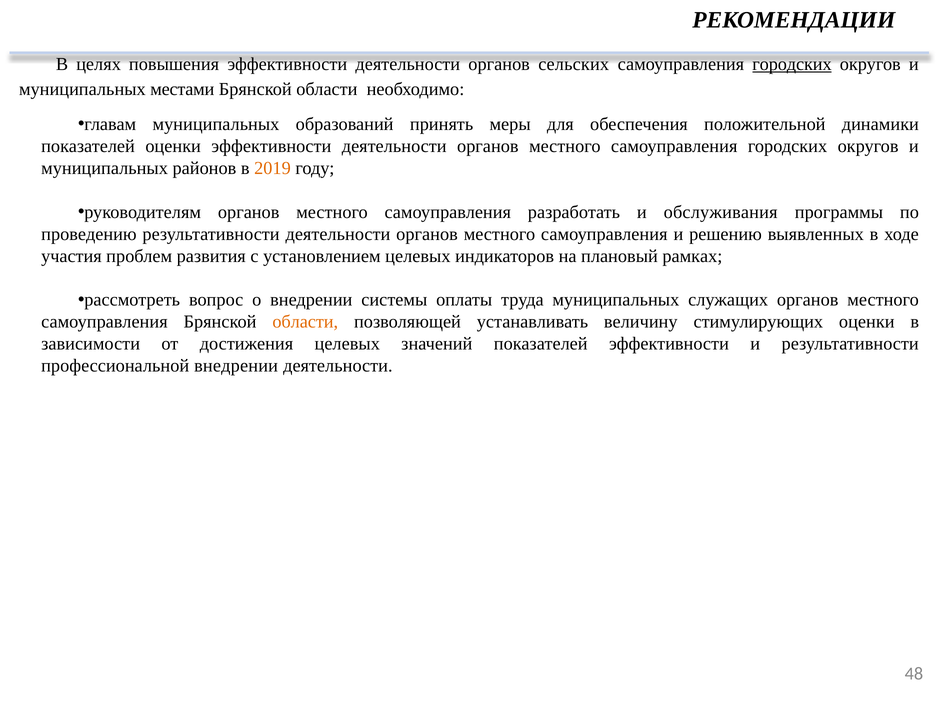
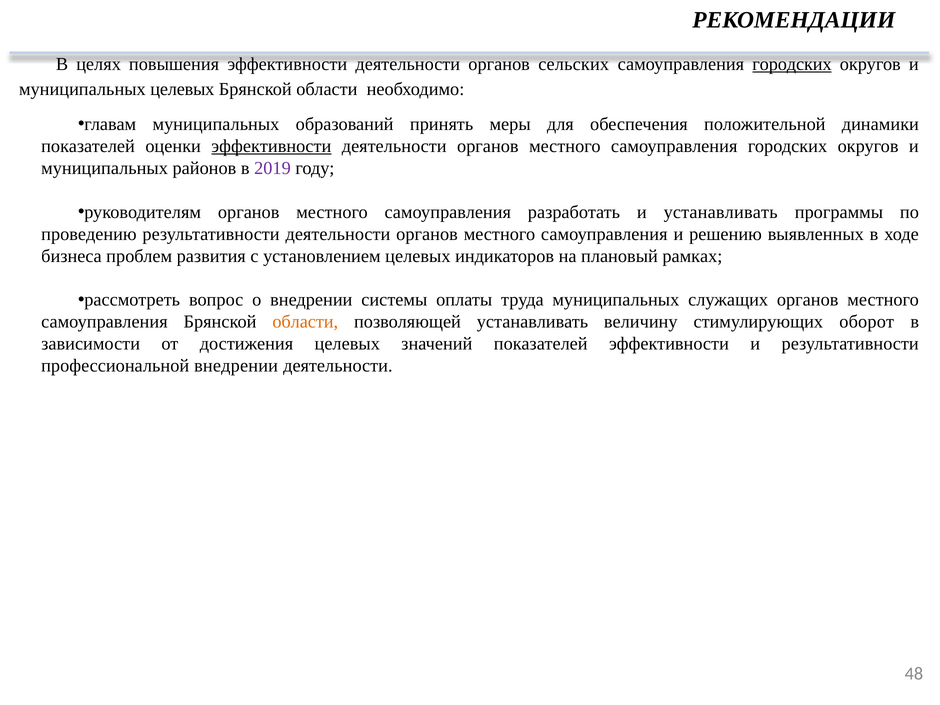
муниципальных местами: местами -> целевых
эффективности at (271, 146) underline: none -> present
2019 colour: orange -> purple
и обслуживания: обслуживания -> устанавливать
участия: участия -> бизнеса
стимулирующих оценки: оценки -> оборот
